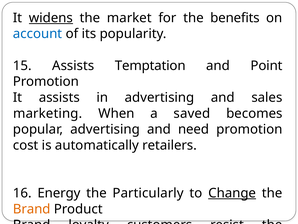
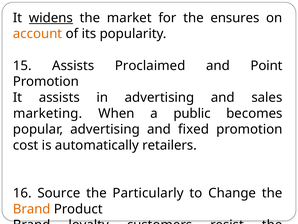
benefits: benefits -> ensures
account colour: blue -> orange
Assists Temptation: Temptation -> Proclaimed
saved: saved -> public
need: need -> fixed
Energy: Energy -> Source
Change at (232, 193) underline: present -> none
